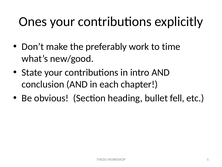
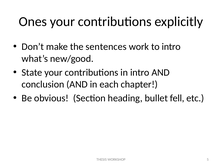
preferably: preferably -> sentences
to time: time -> intro
